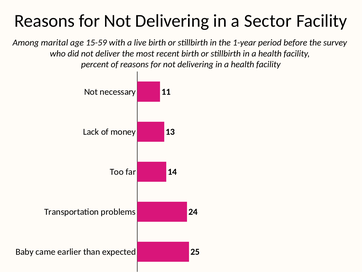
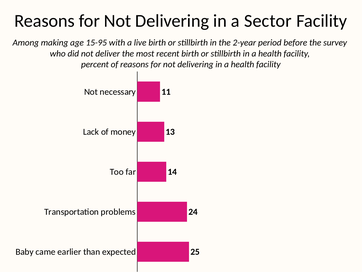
marital: marital -> making
15-59: 15-59 -> 15-95
1-year: 1-year -> 2-year
